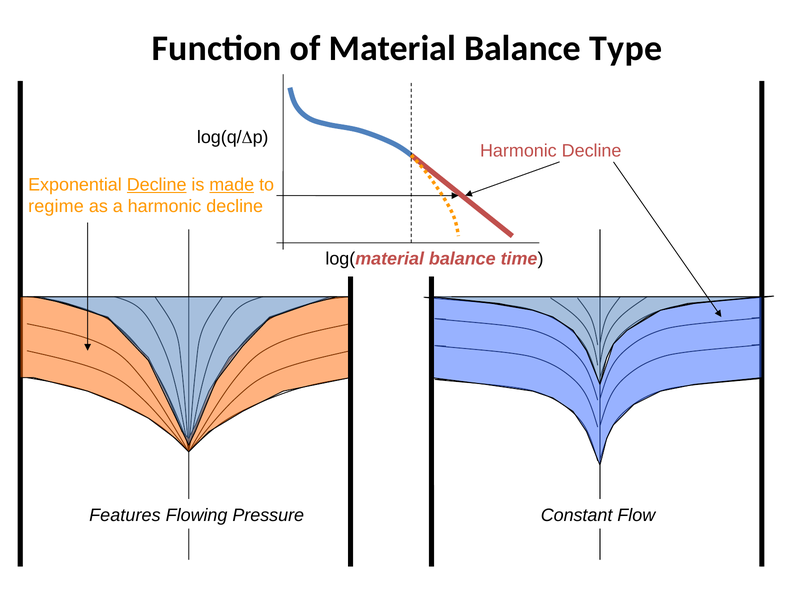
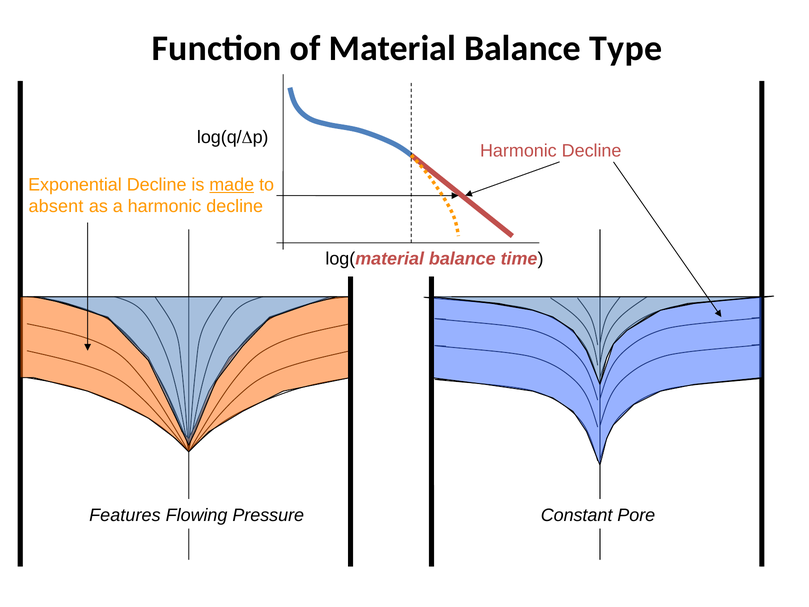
Decline at (157, 185) underline: present -> none
regime: regime -> absent
Flow: Flow -> Pore
